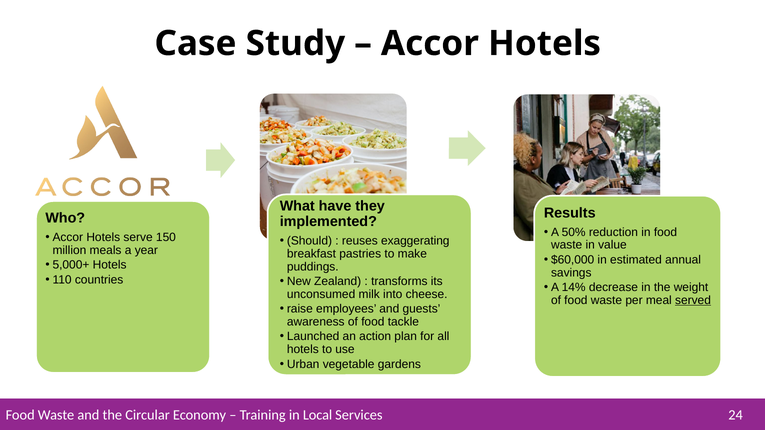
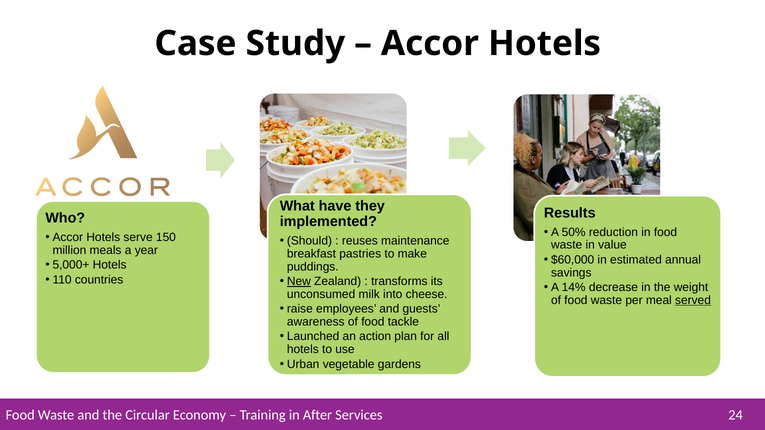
exaggerating: exaggerating -> maintenance
New underline: none -> present
Local: Local -> After
